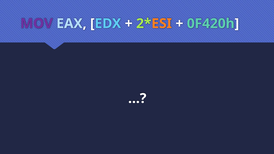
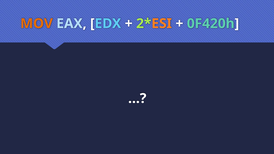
MOV colour: purple -> orange
